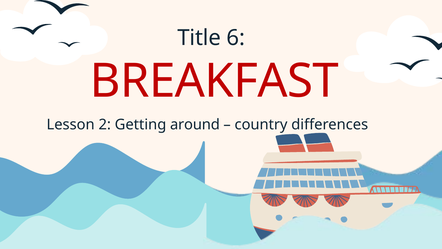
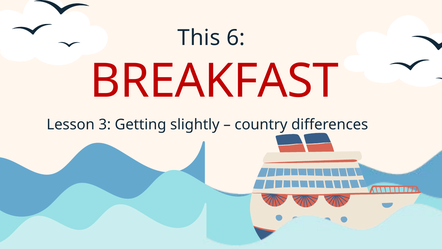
Title: Title -> This
2: 2 -> 3
around: around -> slightly
